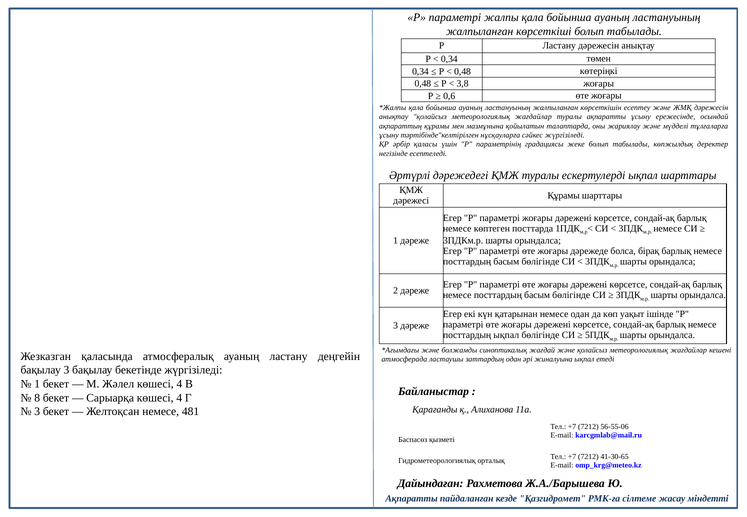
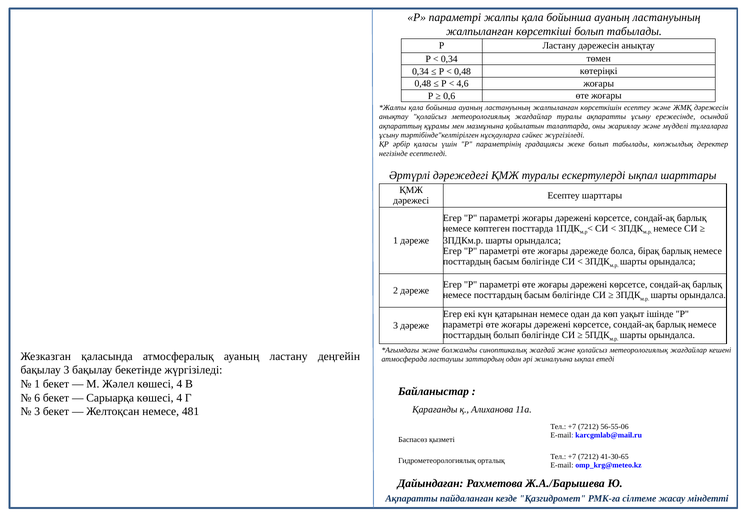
3,8: 3,8 -> 4,6
Құрамы at (564, 196): Құрамы -> Есептеу
посттардың ықпал: ықпал -> болып
8: 8 -> 6
